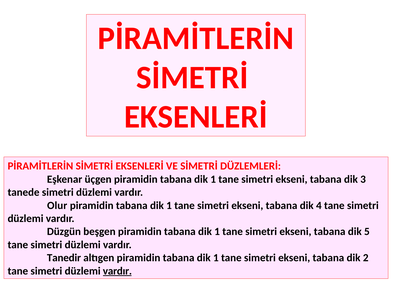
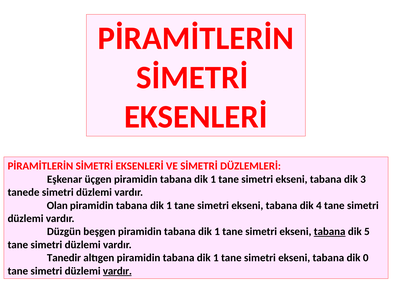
Olur: Olur -> Olan
tabana at (330, 231) underline: none -> present
2: 2 -> 0
